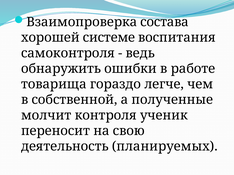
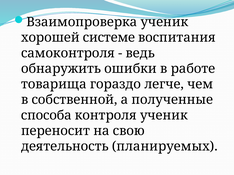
Взаимопроверка состава: состава -> ученик
молчит: молчит -> способа
